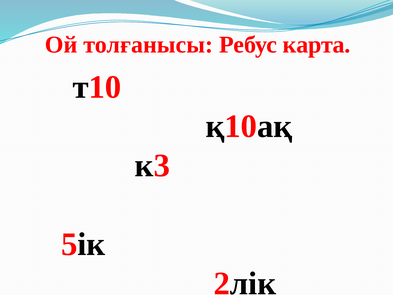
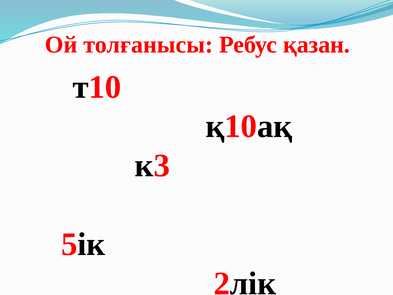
карта: карта -> қазан
